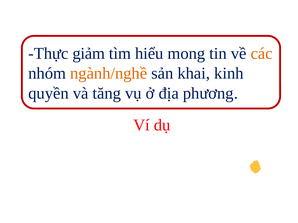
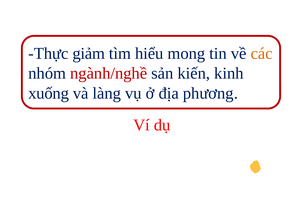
ngành/nghề colour: orange -> red
khai: khai -> kiến
quyền: quyền -> xuống
tăng: tăng -> làng
